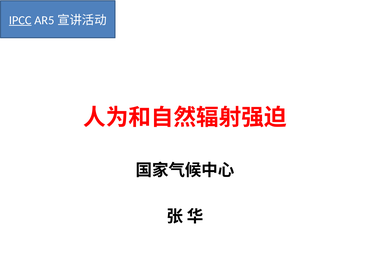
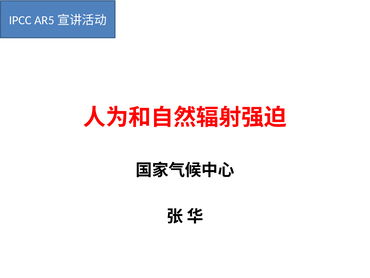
IPCC underline: present -> none
